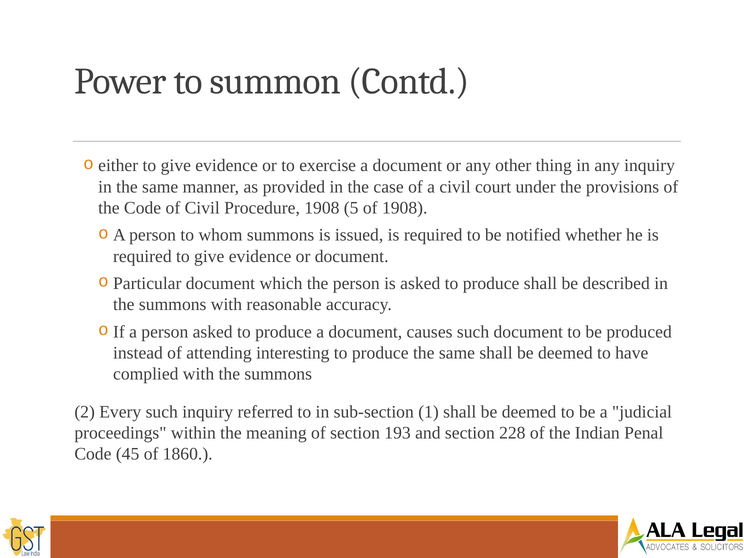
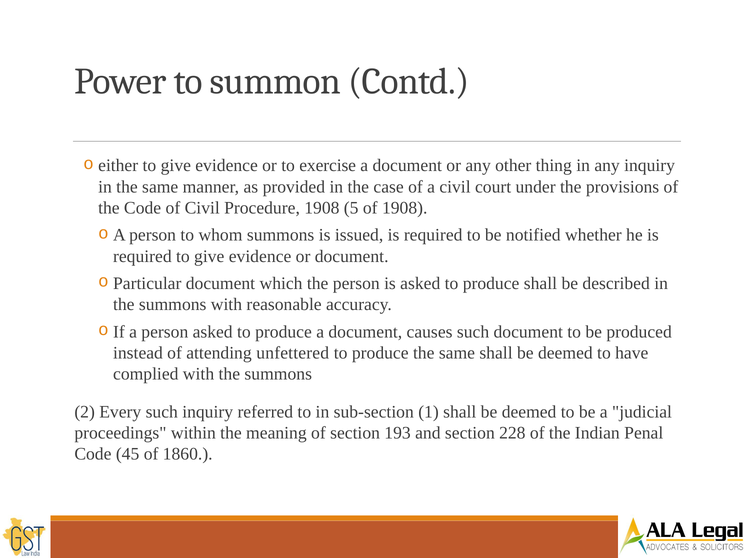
interesting: interesting -> unfettered
